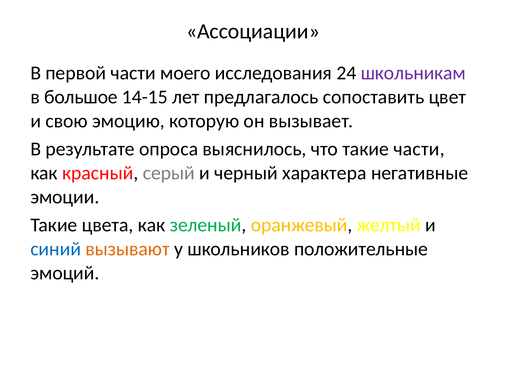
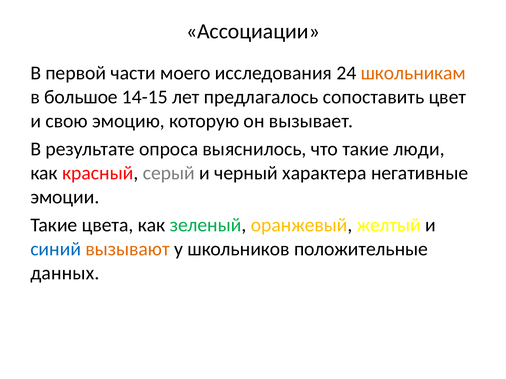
школьникам colour: purple -> orange
такие части: части -> люди
эмоций: эмоций -> данных
